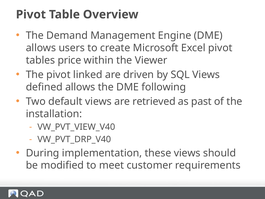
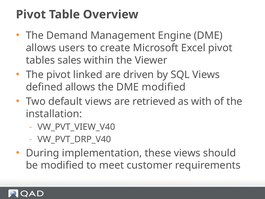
price: price -> sales
DME following: following -> modified
past: past -> with
